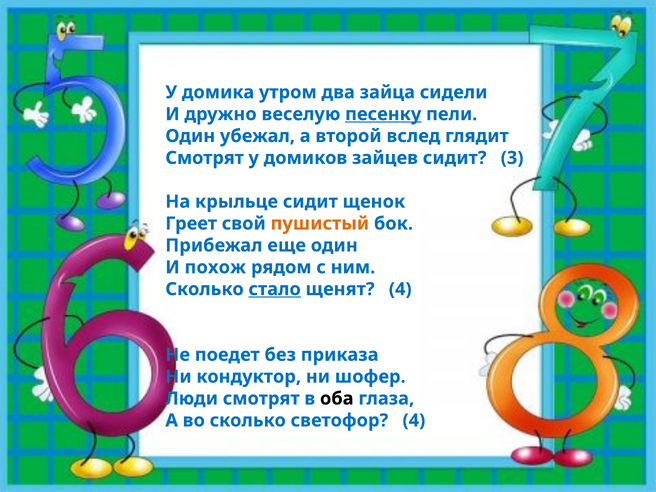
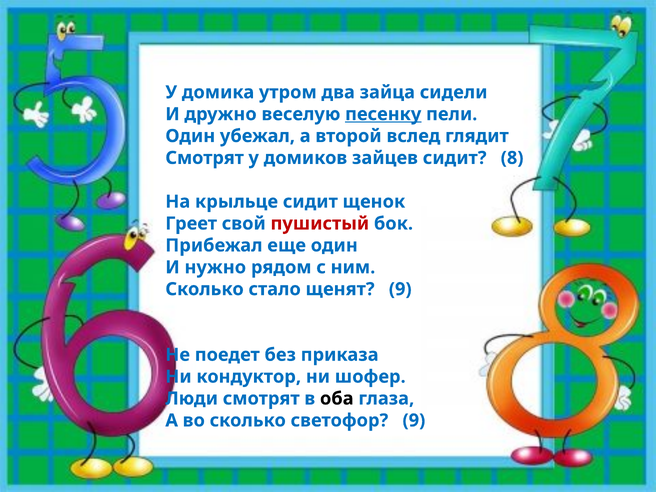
3: 3 -> 8
пушистый colour: orange -> red
похож: похож -> нужно
стало underline: present -> none
щенят 4: 4 -> 9
светофор 4: 4 -> 9
